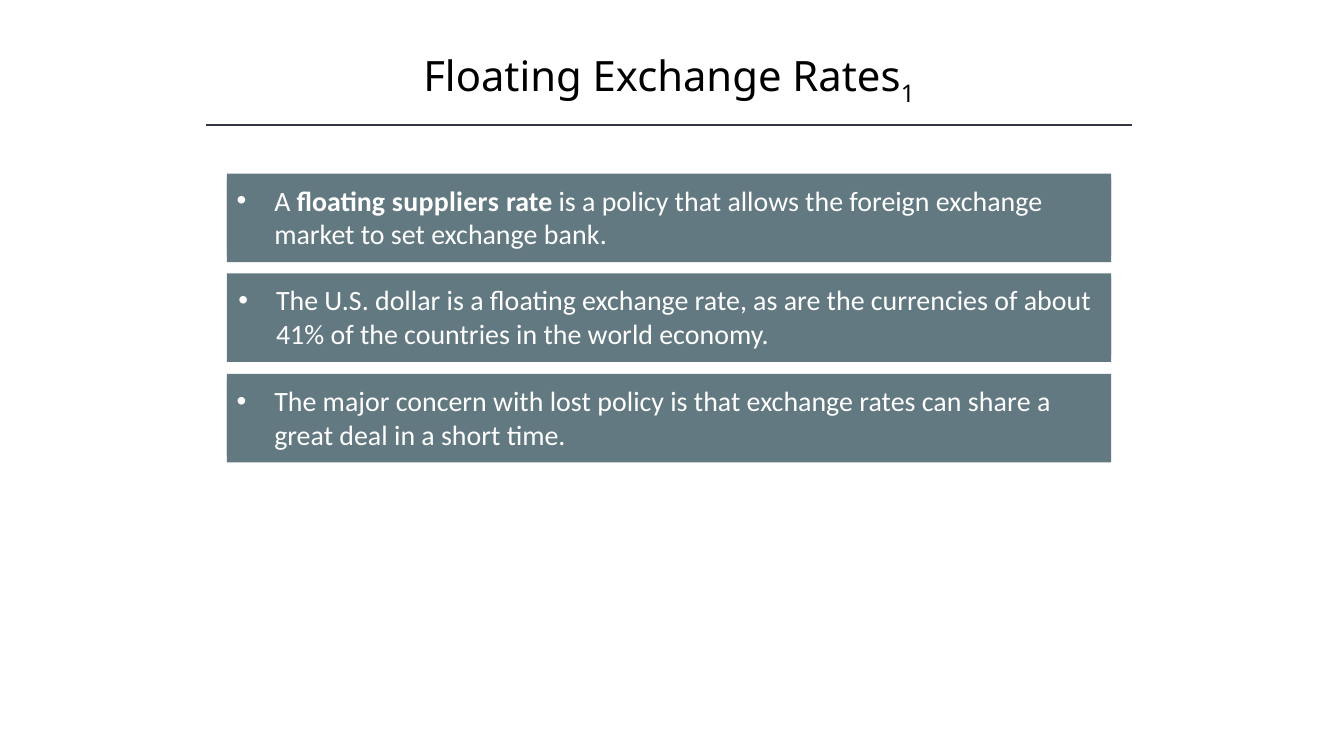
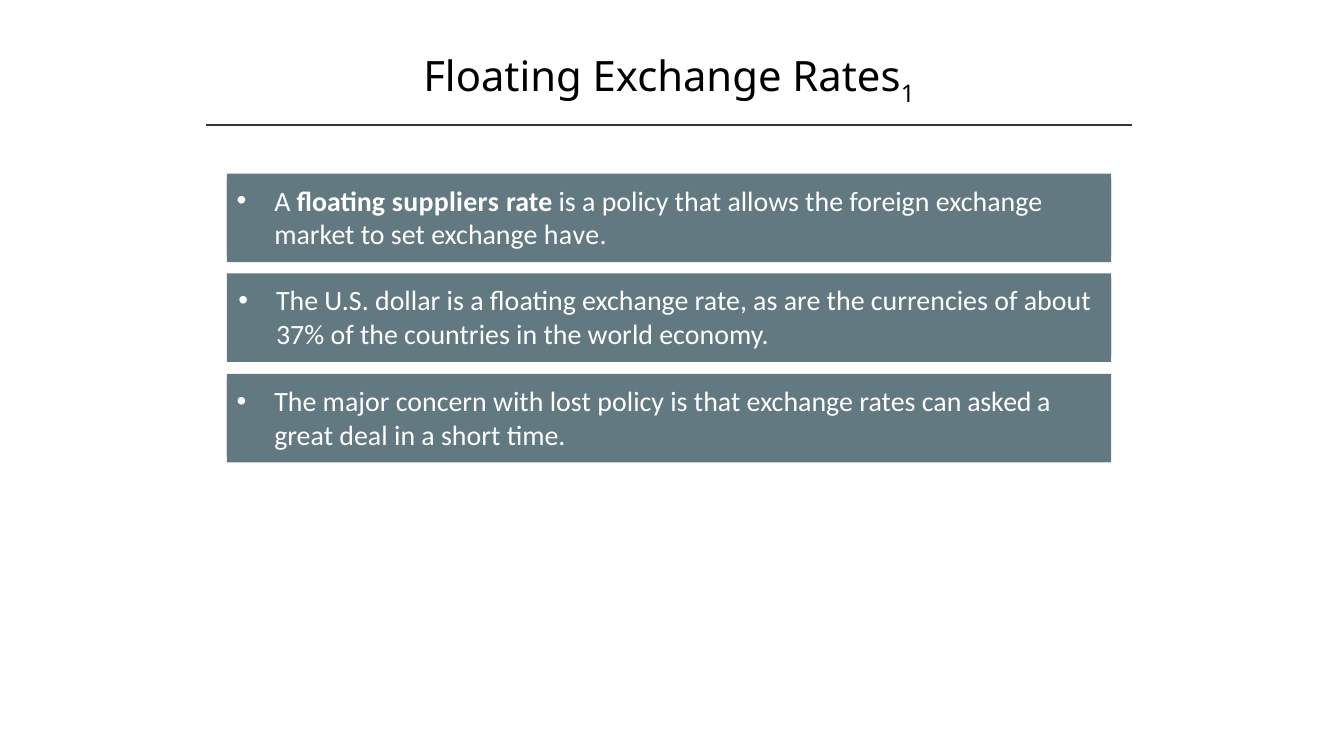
bank: bank -> have
41%: 41% -> 37%
share: share -> asked
